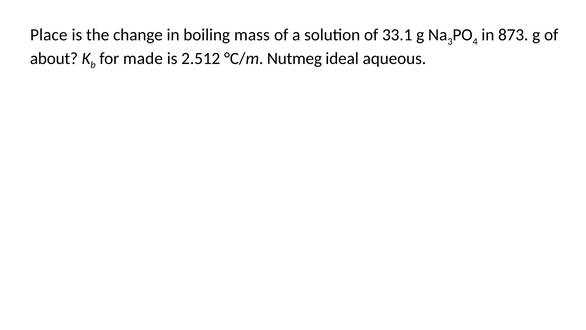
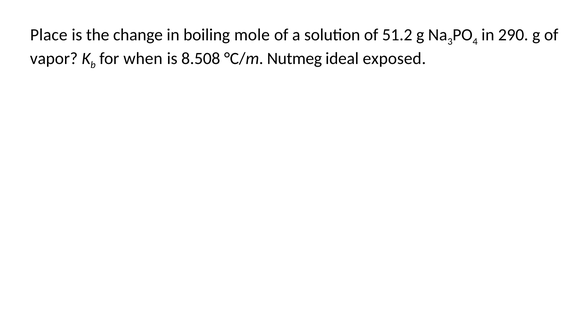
mass: mass -> mole
33.1: 33.1 -> 51.2
873: 873 -> 290
about: about -> vapor
made: made -> when
2.512: 2.512 -> 8.508
aqueous: aqueous -> exposed
